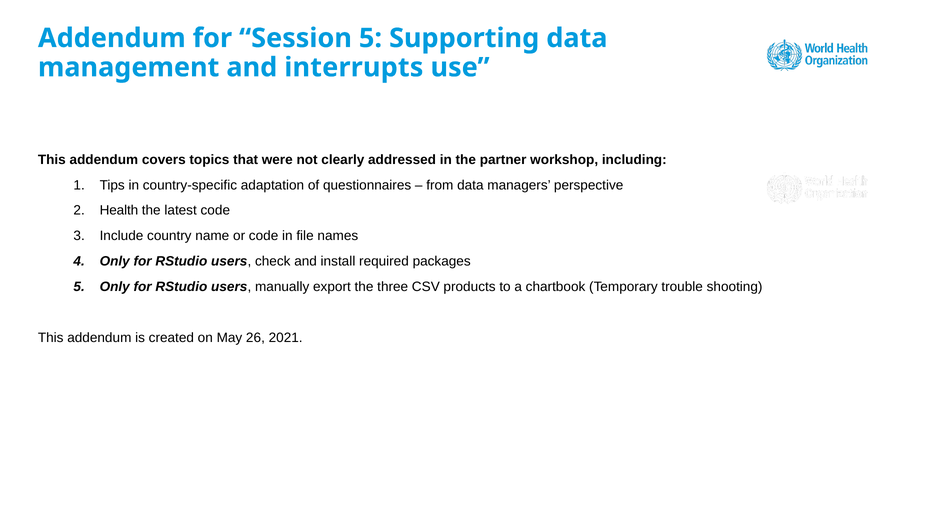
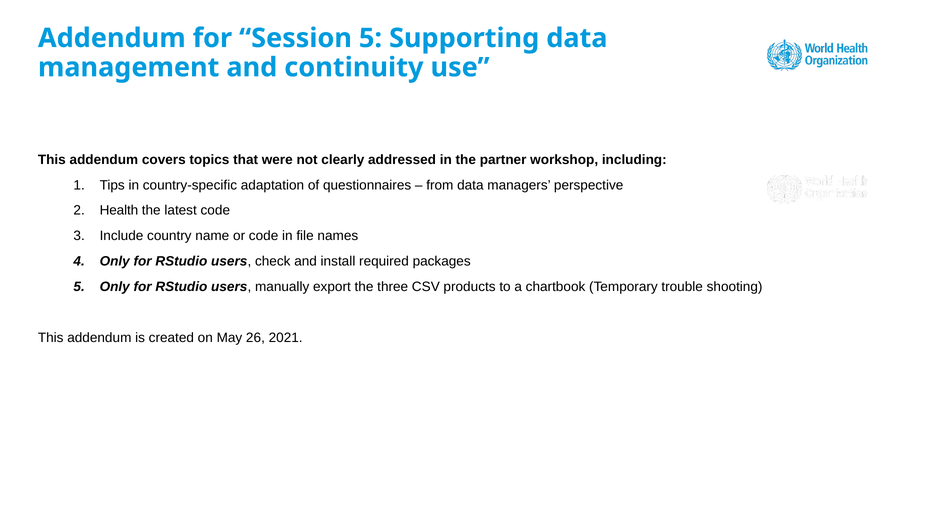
interrupts: interrupts -> continuity
